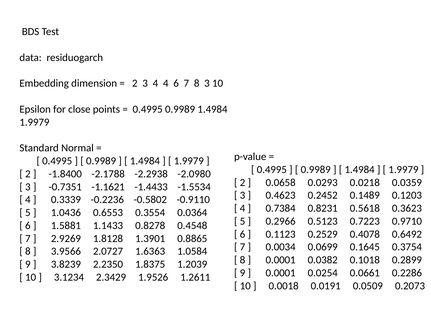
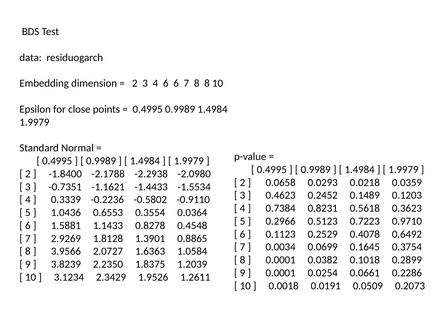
4 4: 4 -> 6
8 3: 3 -> 8
